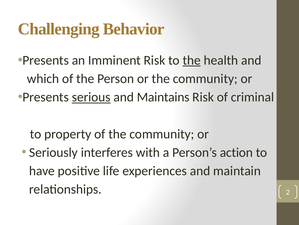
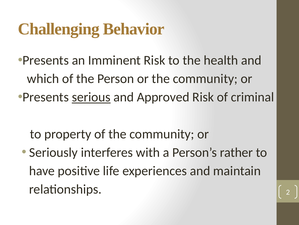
the at (192, 60) underline: present -> none
Maintains: Maintains -> Approved
action: action -> rather
